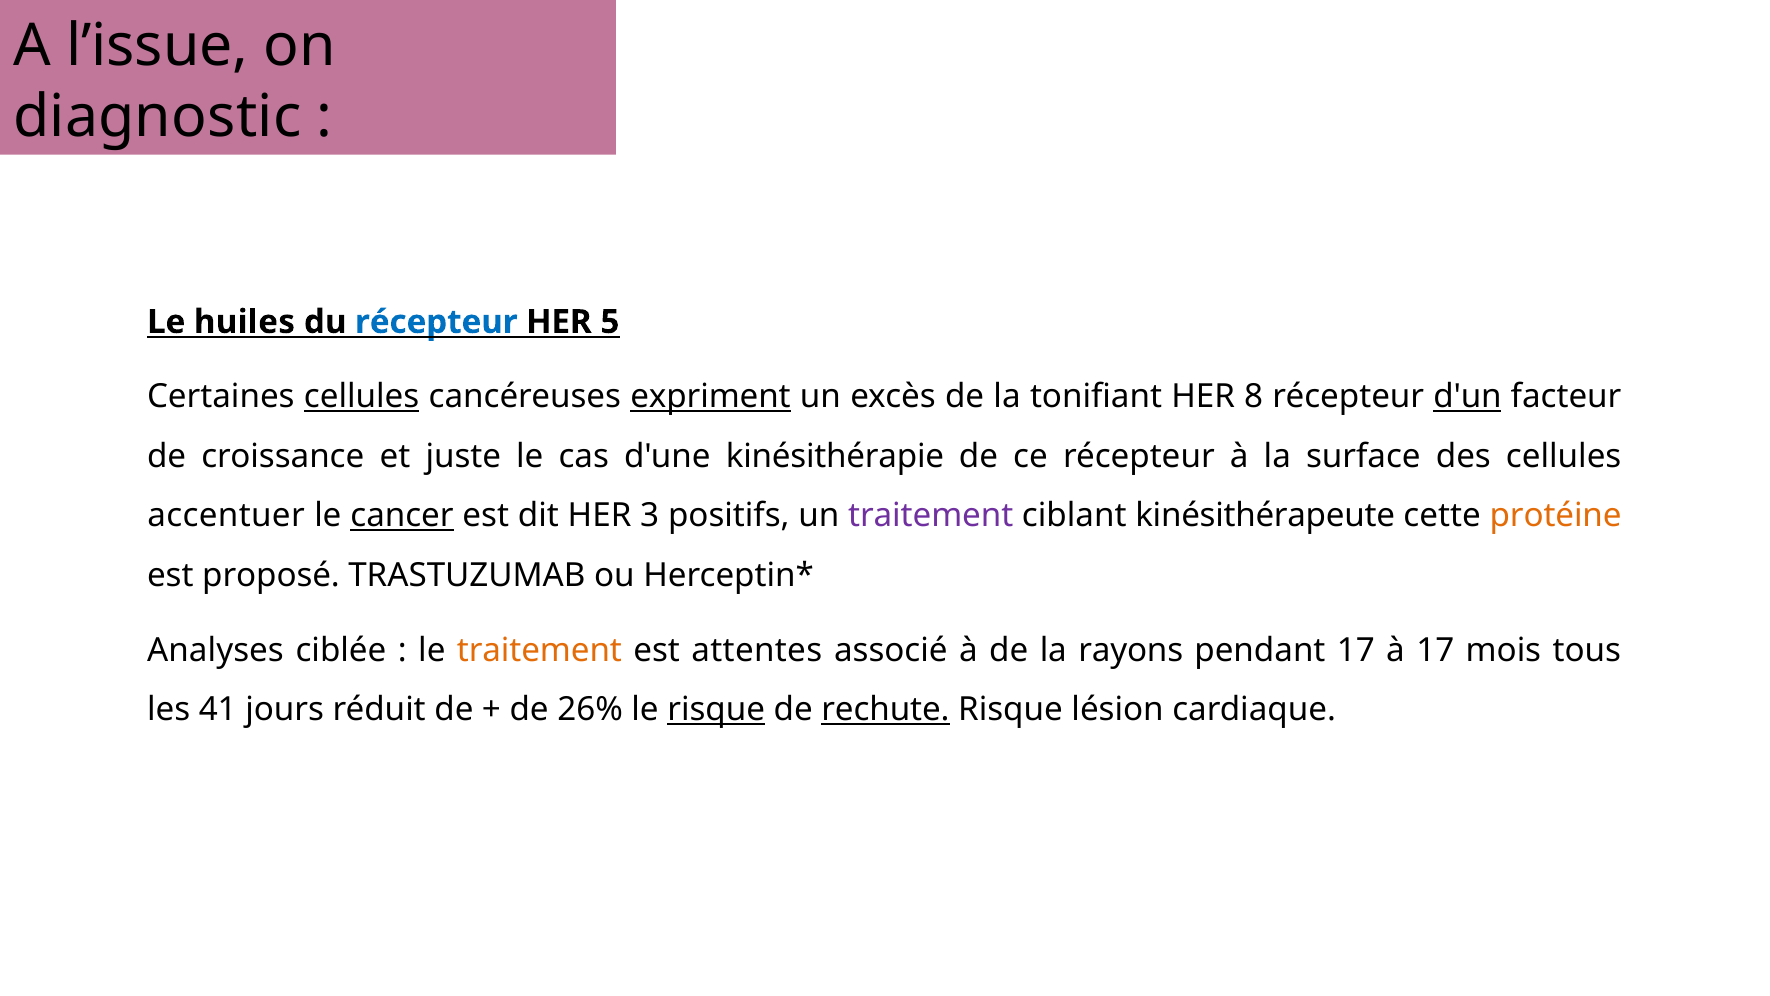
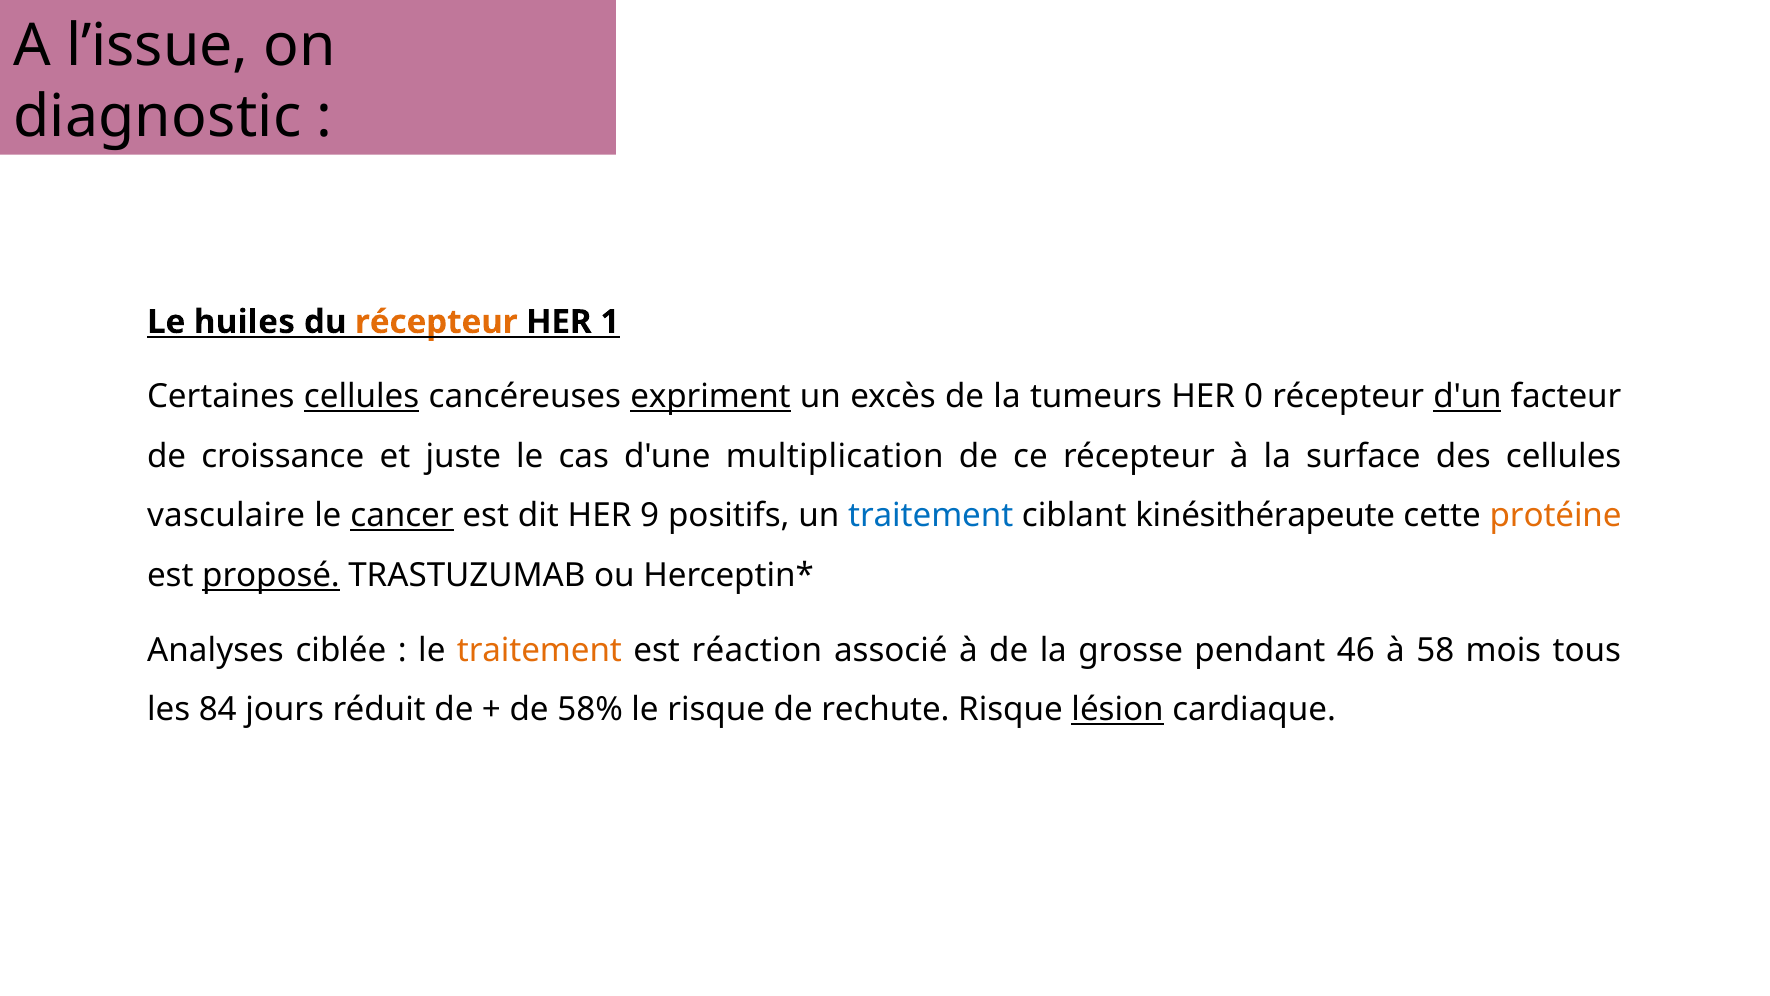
récepteur at (436, 322) colour: blue -> orange
5: 5 -> 1
tonifiant: tonifiant -> tumeurs
8: 8 -> 0
kinésithérapie: kinésithérapie -> multiplication
accentuer: accentuer -> vasculaire
3: 3 -> 9
traitement at (931, 516) colour: purple -> blue
proposé underline: none -> present
attentes: attentes -> réaction
rayons: rayons -> grosse
pendant 17: 17 -> 46
à 17: 17 -> 58
41: 41 -> 84
26%: 26% -> 58%
risque at (716, 710) underline: present -> none
rechute underline: present -> none
lésion underline: none -> present
